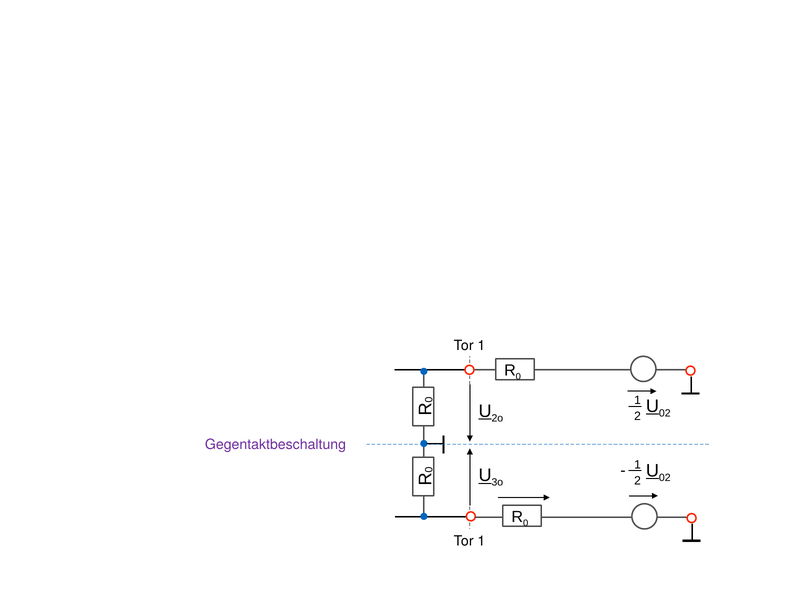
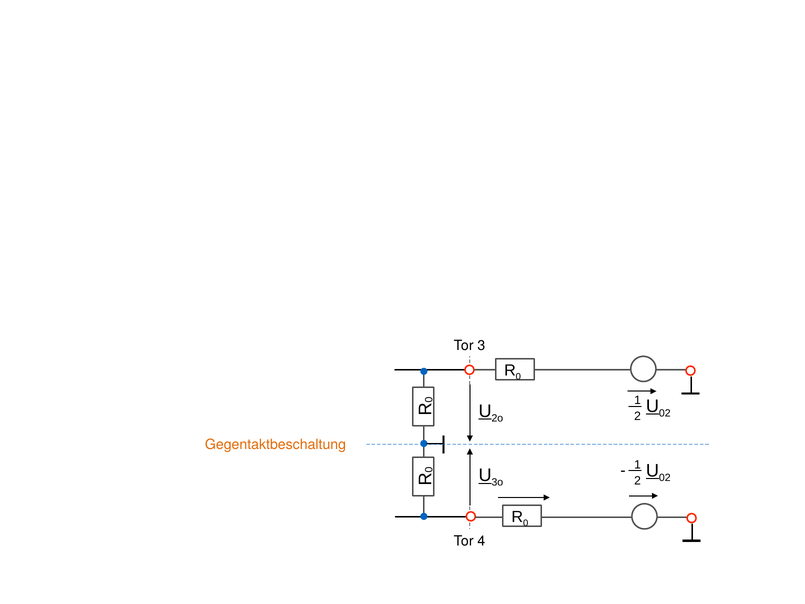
1 at (481, 346): 1 -> 3
Gegentaktbeschaltung colour: purple -> orange
1 at (481, 541): 1 -> 4
